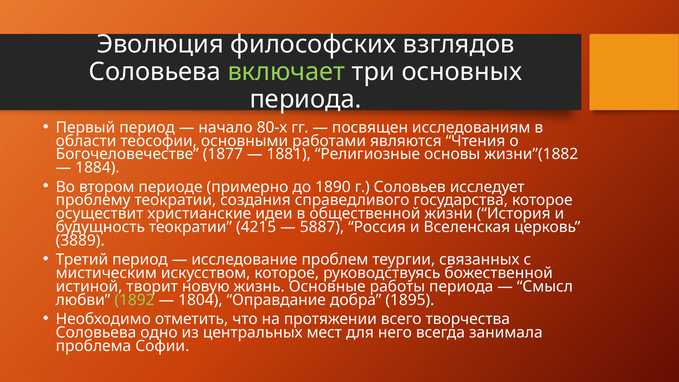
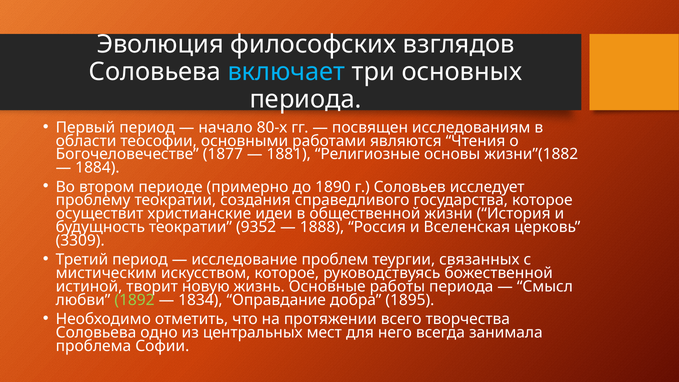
включает colour: light green -> light blue
4215: 4215 -> 9352
5887: 5887 -> 1888
3889: 3889 -> 3309
1804: 1804 -> 1834
